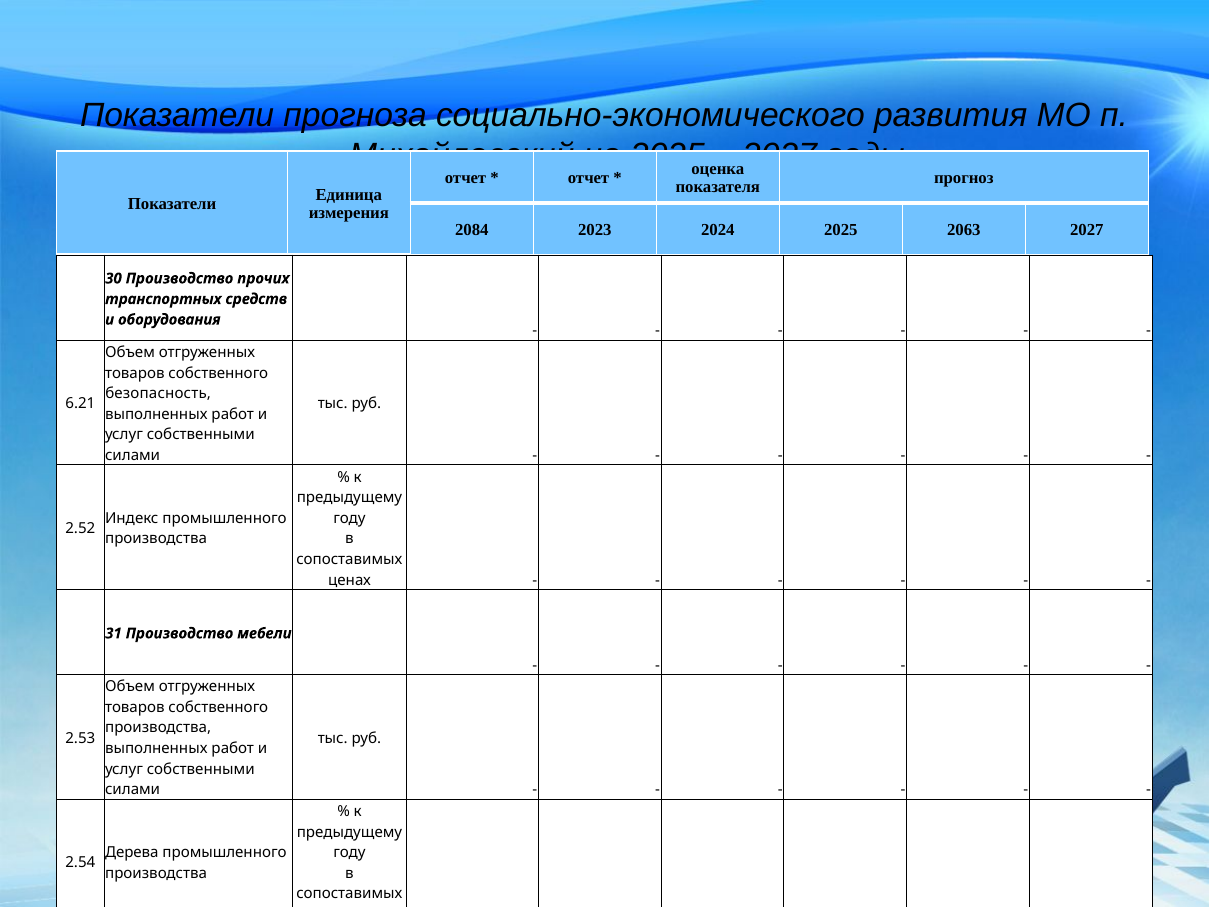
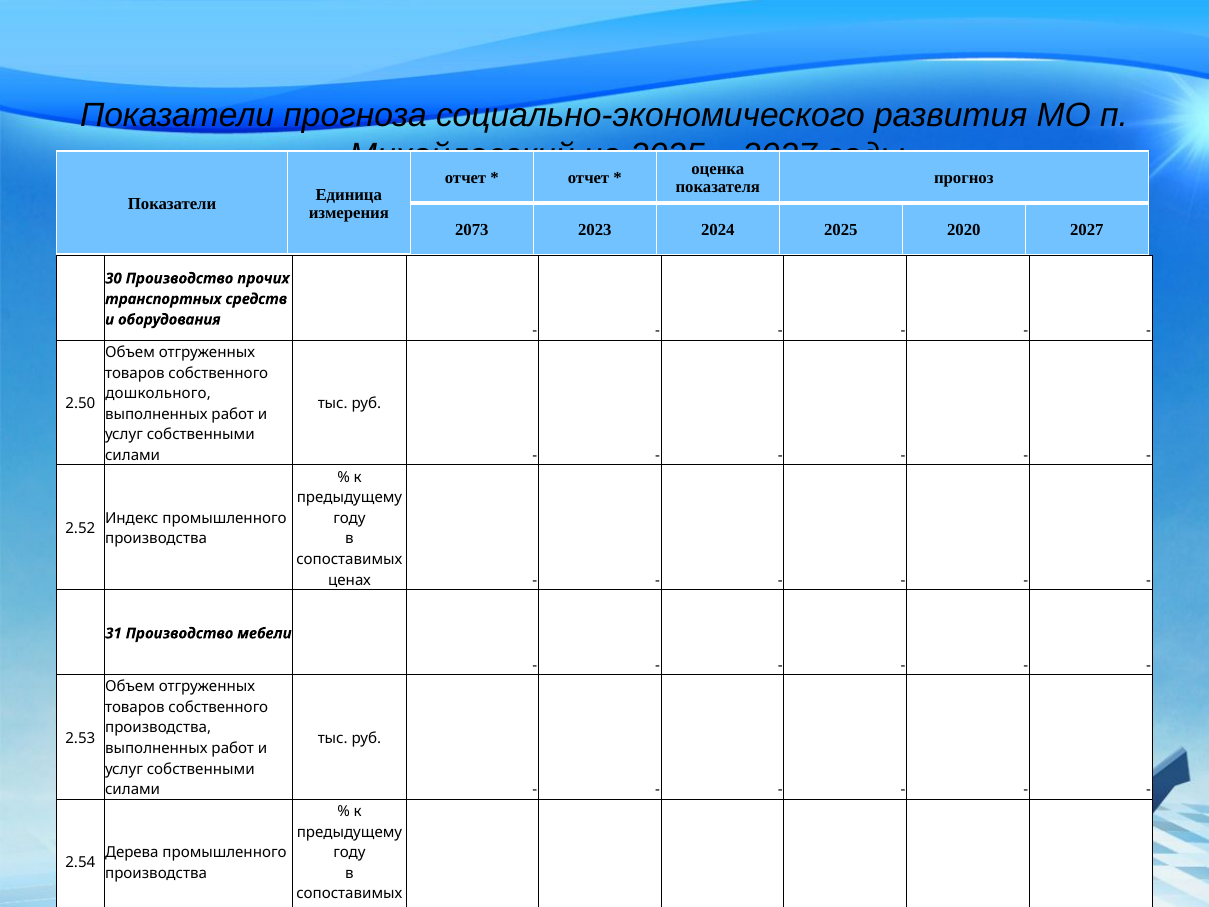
2084: 2084 -> 2073
2063: 2063 -> 2020
безопасность: безопасность -> дошкольного
6.21: 6.21 -> 2.50
